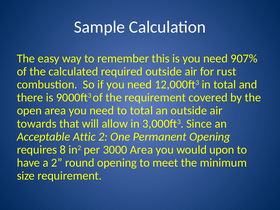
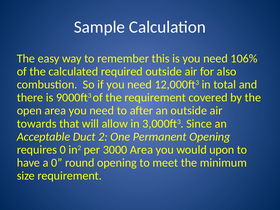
907%: 907% -> 106%
rust: rust -> also
to total: total -> after
Attic: Attic -> Duct
requires 8: 8 -> 0
a 2: 2 -> 0
